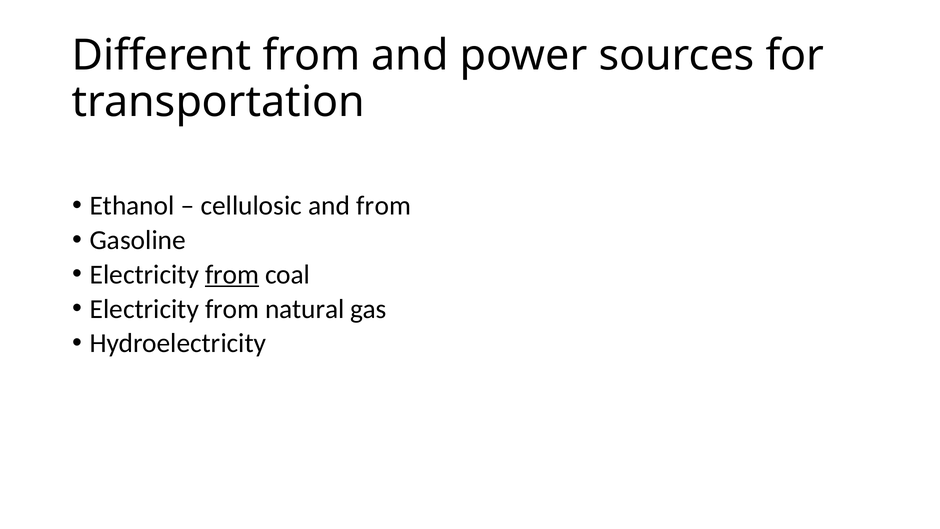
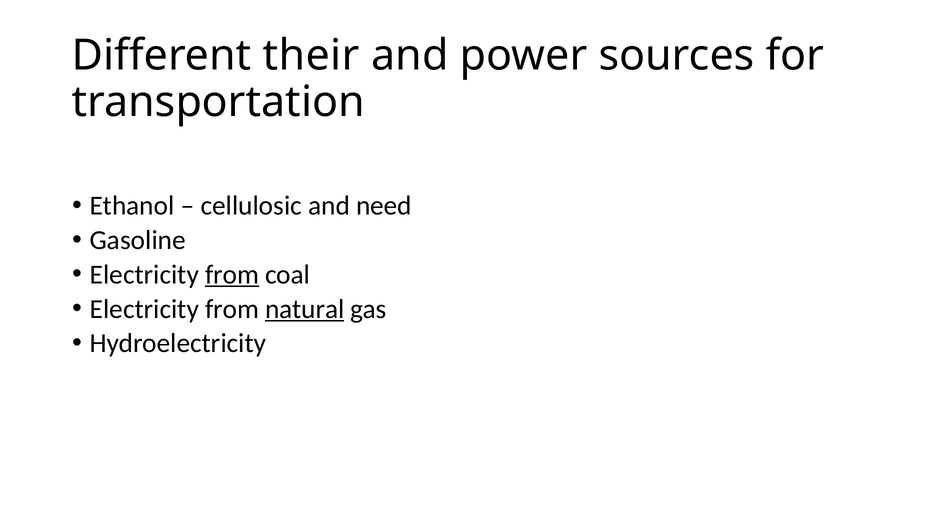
Different from: from -> their
and from: from -> need
natural underline: none -> present
